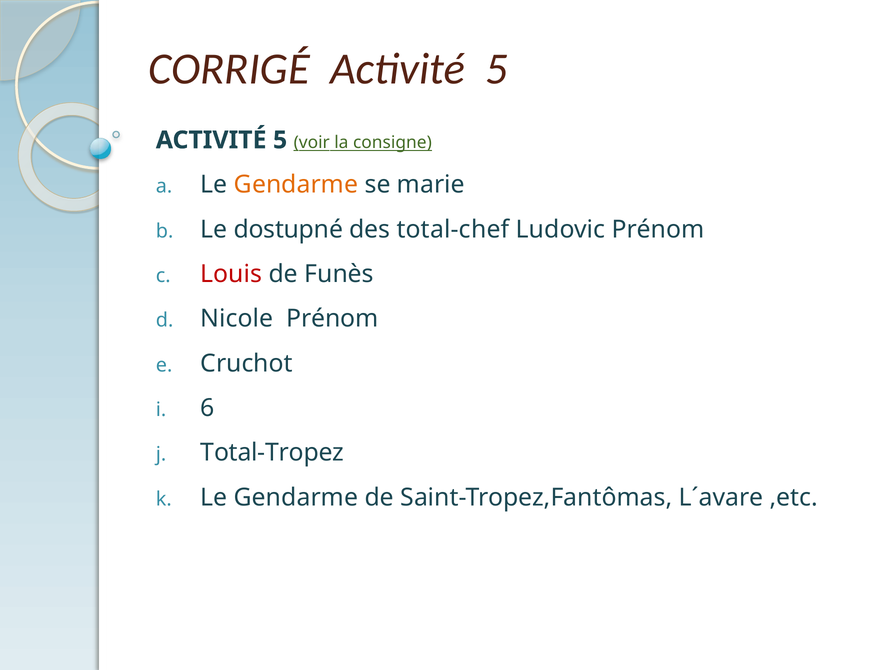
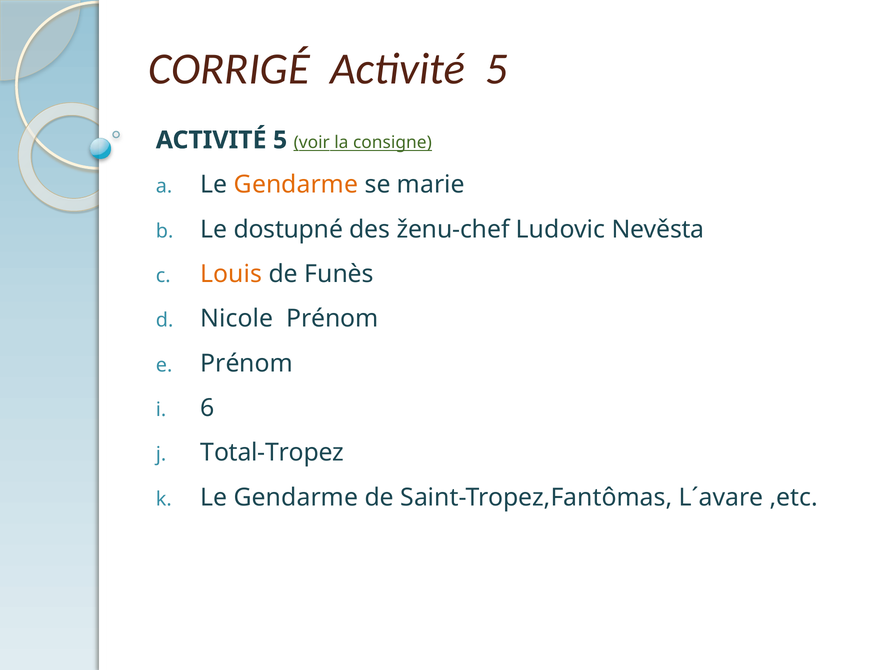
total-chef: total-chef -> ženu-chef
Ludovic Prénom: Prénom -> Nevěsta
Louis colour: red -> orange
Cruchot at (247, 363): Cruchot -> Prénom
